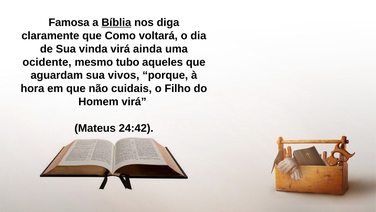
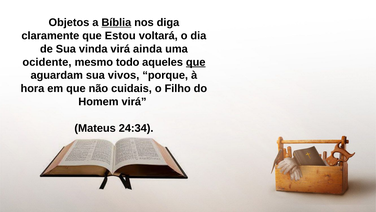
Famosa: Famosa -> Objetos
Como: Como -> Estou
tubo: tubo -> todo
que at (196, 62) underline: none -> present
24:42: 24:42 -> 24:34
